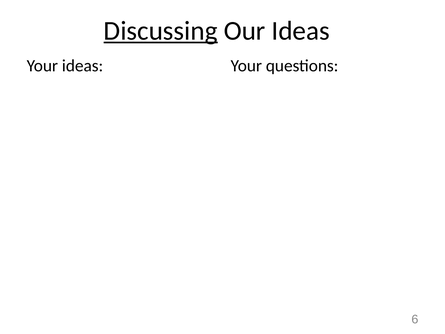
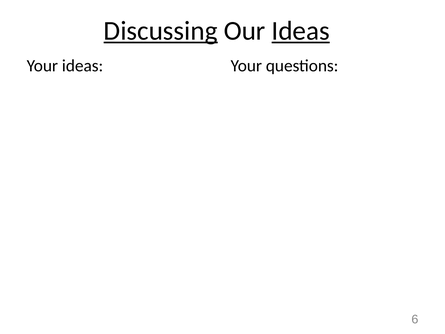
Ideas at (301, 31) underline: none -> present
